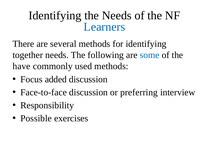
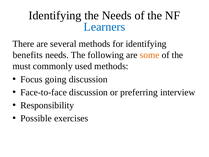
together: together -> benefits
some colour: blue -> orange
have: have -> must
added: added -> going
